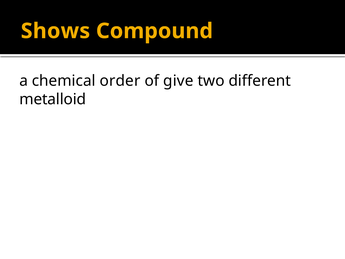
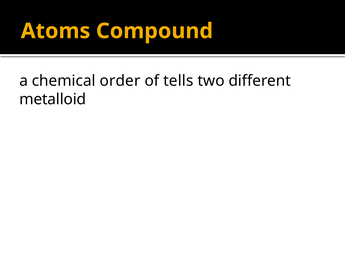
Shows: Shows -> Atoms
give: give -> tells
